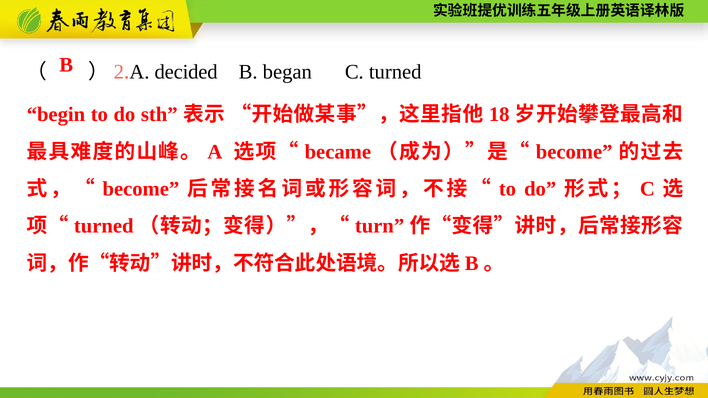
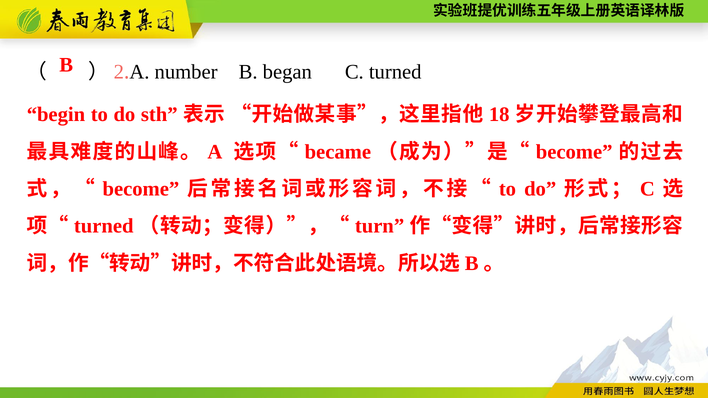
decided: decided -> number
